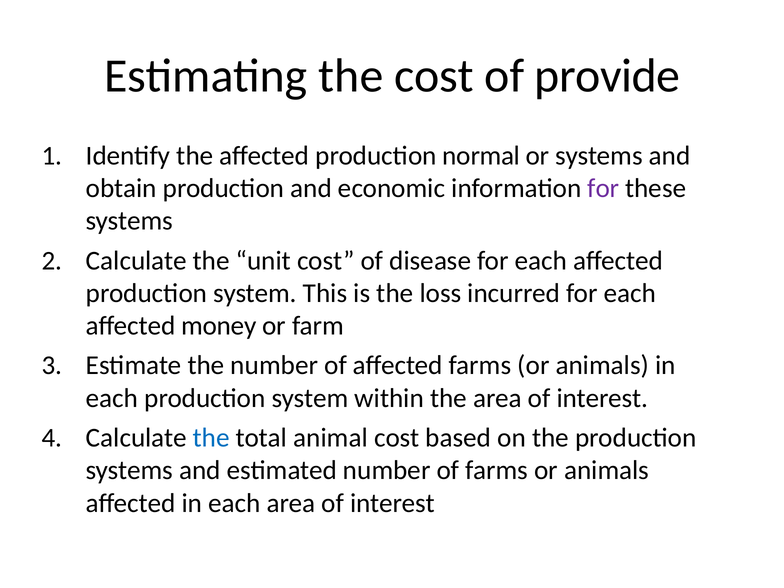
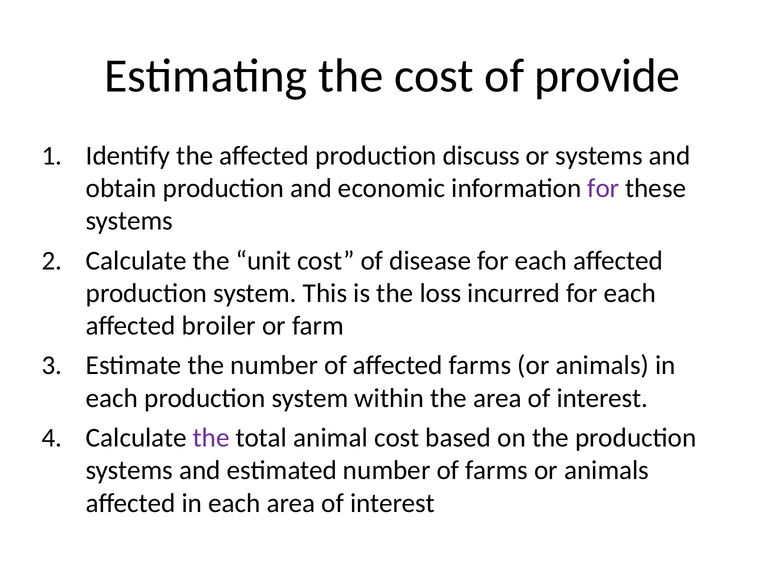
normal: normal -> discuss
money: money -> broiler
the at (211, 438) colour: blue -> purple
